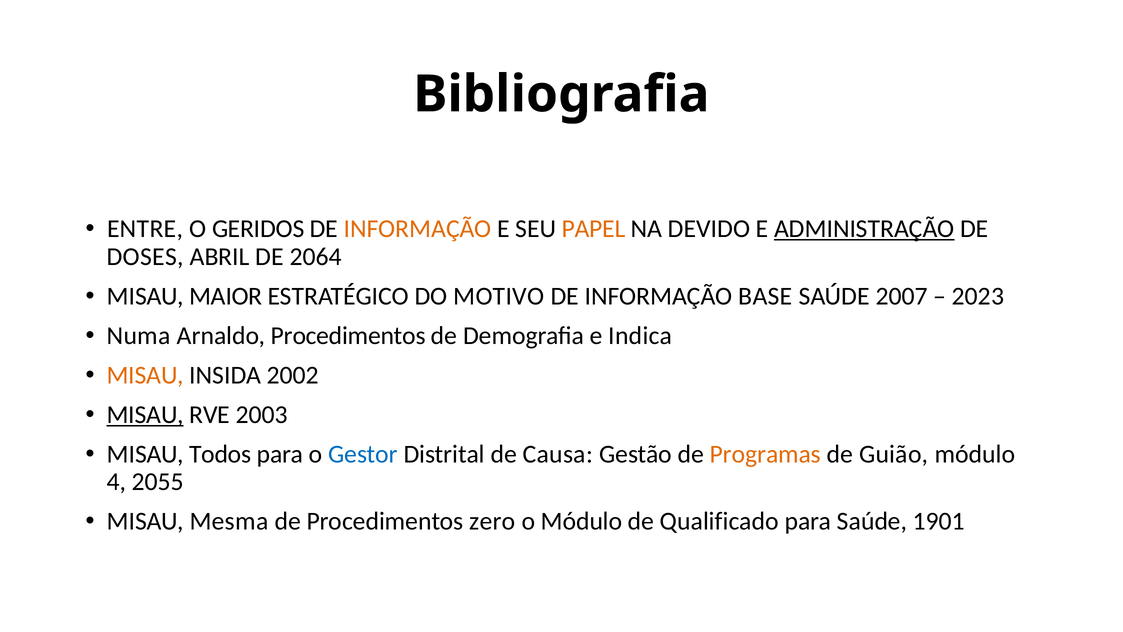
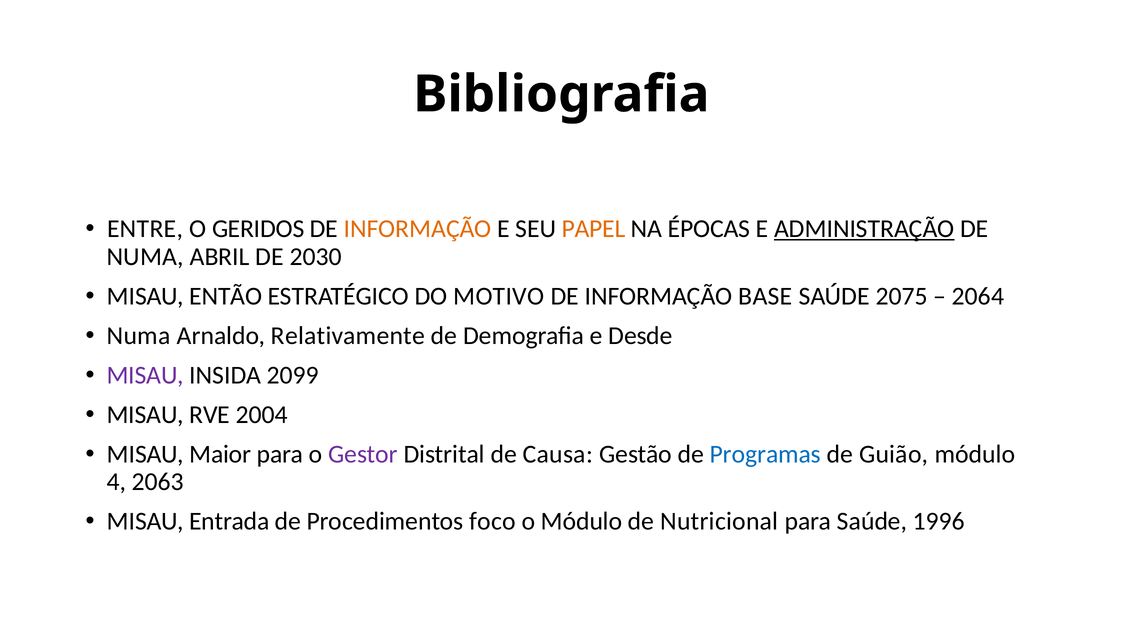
DEVIDO: DEVIDO -> ÉPOCAS
DOSES at (145, 256): DOSES -> NUMA
2064: 2064 -> 2030
MAIOR: MAIOR -> ENTÃO
2007: 2007 -> 2075
2023: 2023 -> 2064
Arnaldo Procedimentos: Procedimentos -> Relativamente
Indica: Indica -> Desde
MISAU at (145, 375) colour: orange -> purple
2002: 2002 -> 2099
MISAU at (145, 414) underline: present -> none
2003: 2003 -> 2004
Todos: Todos -> Maior
Gestor colour: blue -> purple
Programas colour: orange -> blue
2055: 2055 -> 2063
Mesma: Mesma -> Entrada
zero: zero -> foco
Qualificado: Qualificado -> Nutricional
1901: 1901 -> 1996
